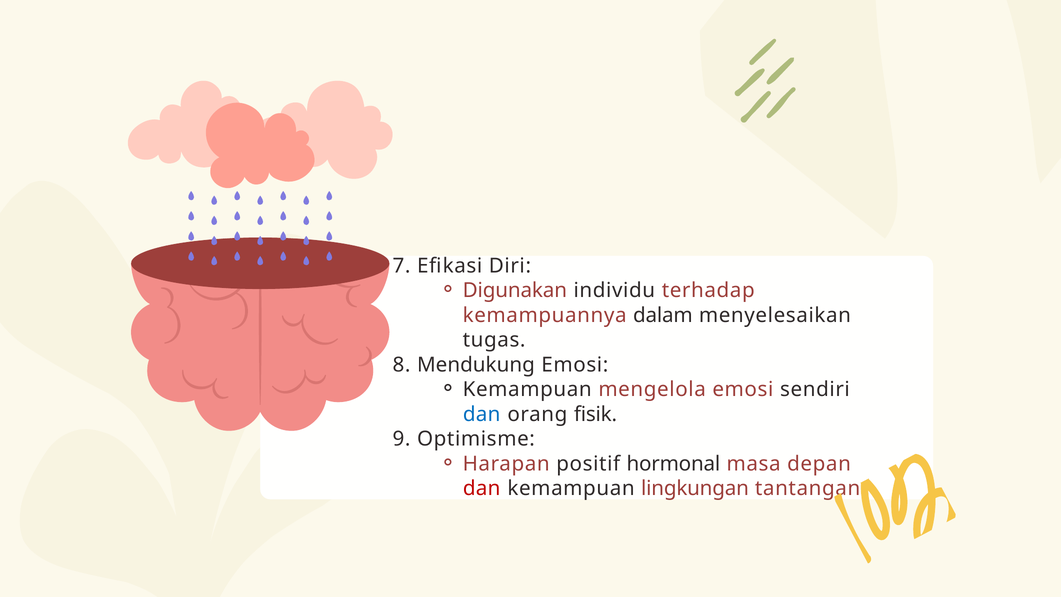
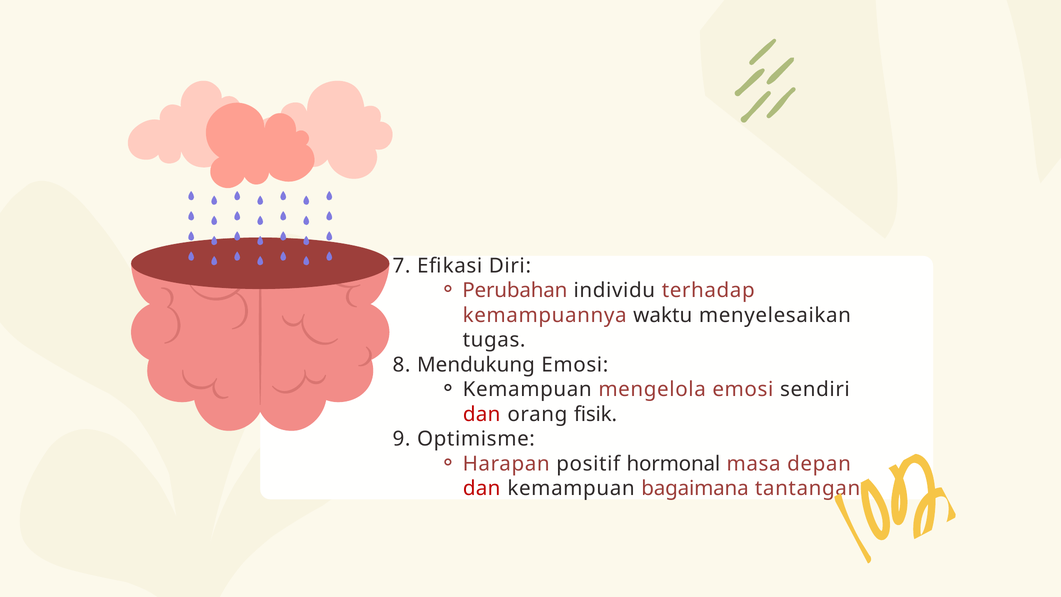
Digunakan: Digunakan -> Perubahan
dalam: dalam -> waktu
dan at (482, 414) colour: blue -> red
lingkungan: lingkungan -> bagaimana
